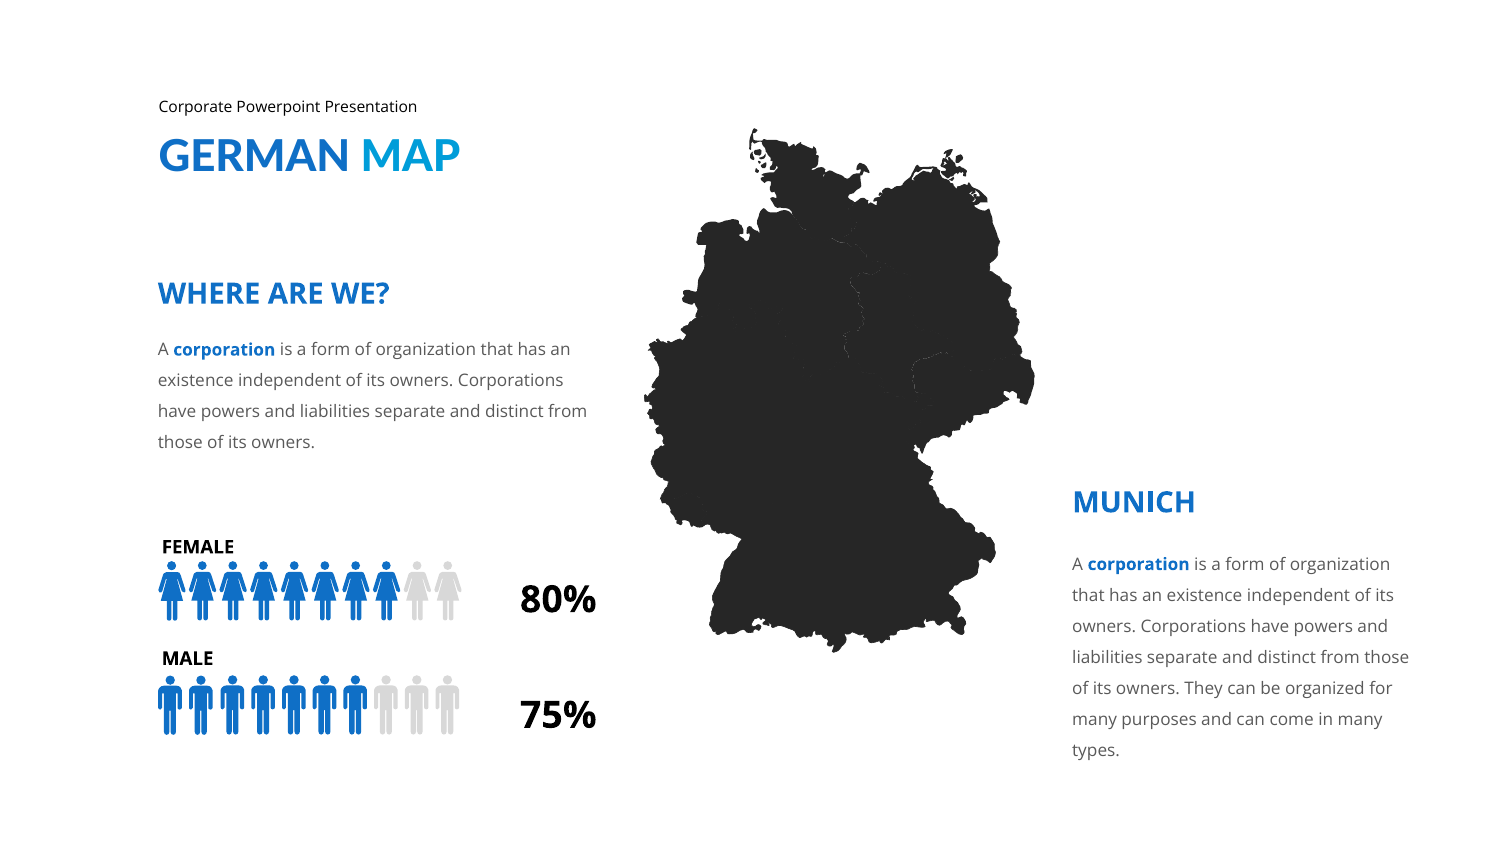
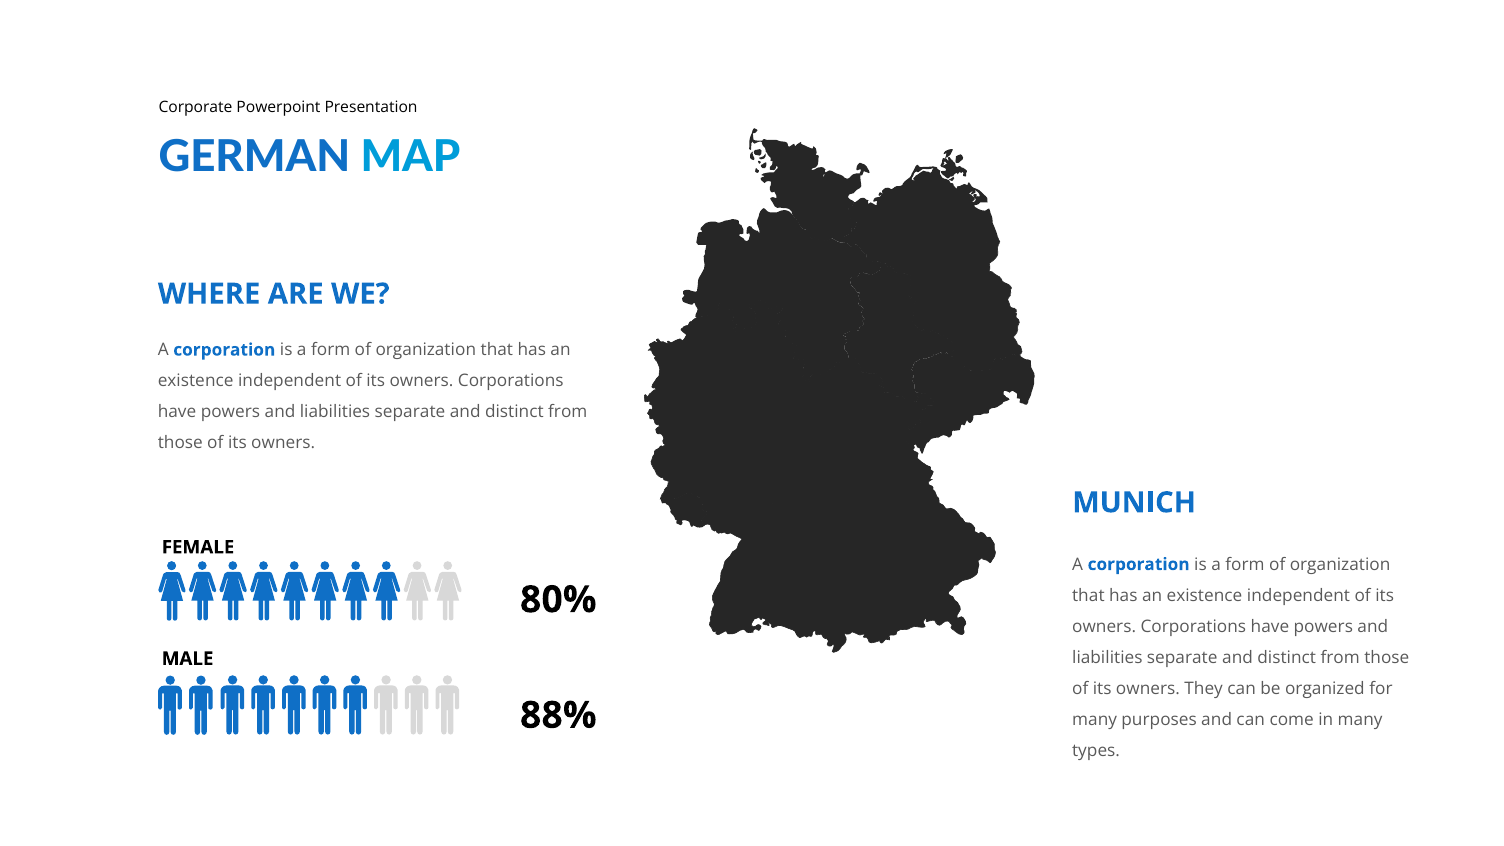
75%: 75% -> 88%
